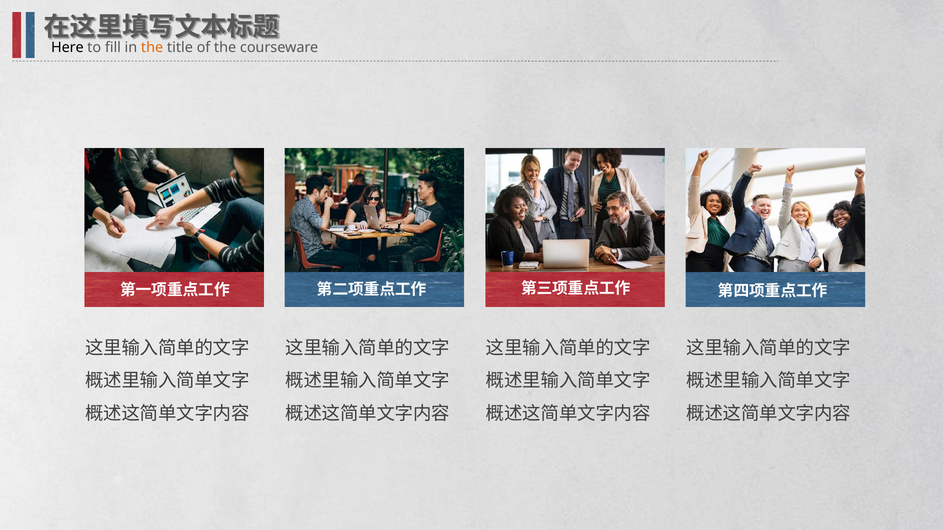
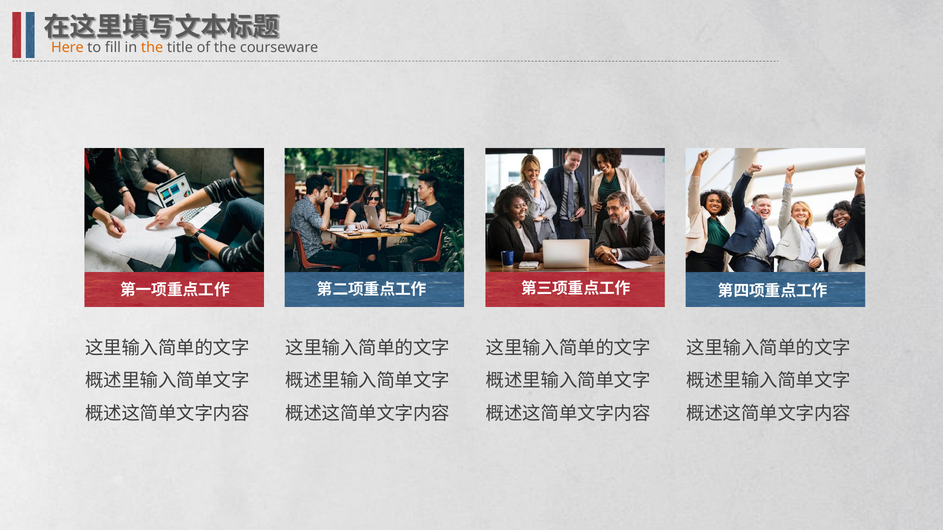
Here colour: black -> orange
